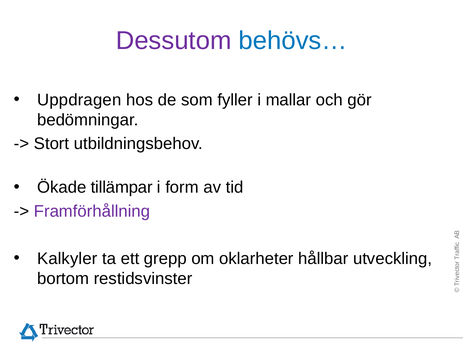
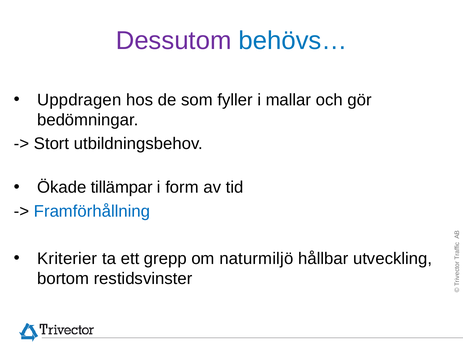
Framförhållning colour: purple -> blue
Kalkyler: Kalkyler -> Kriterier
oklarheter: oklarheter -> naturmiljö
